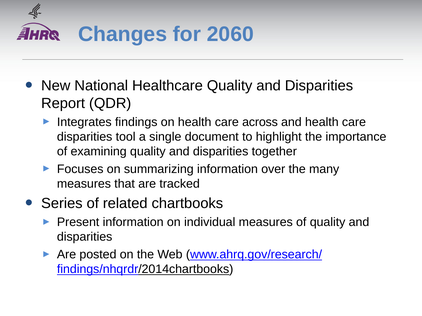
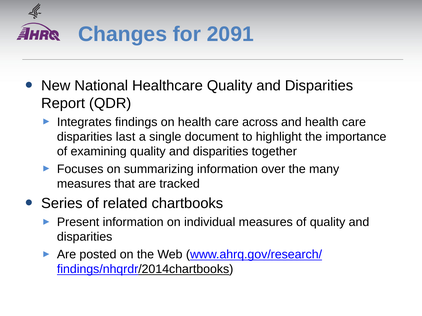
2060: 2060 -> 2091
tool: tool -> last
